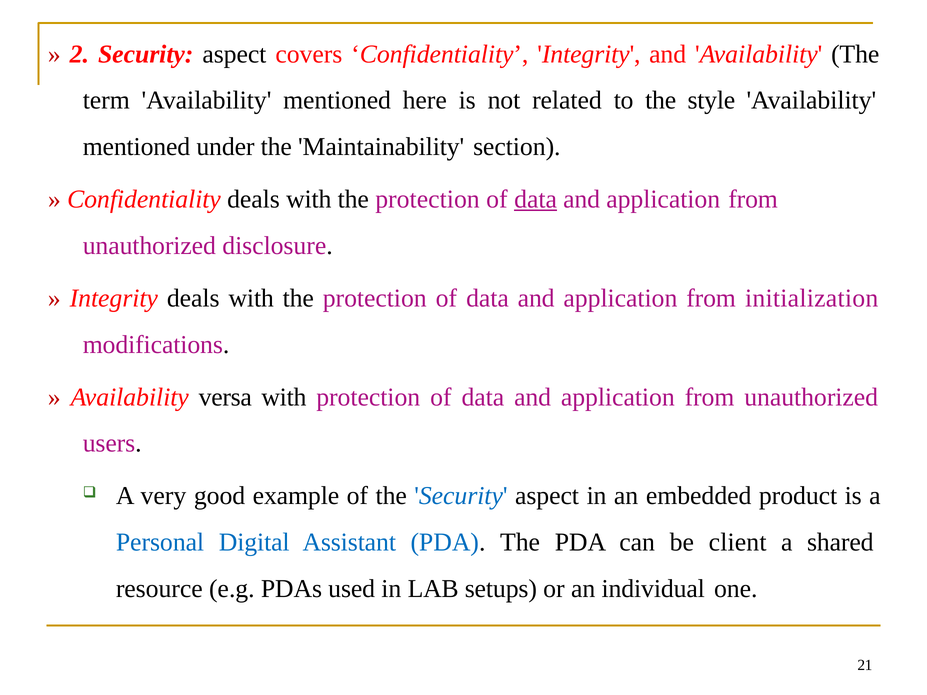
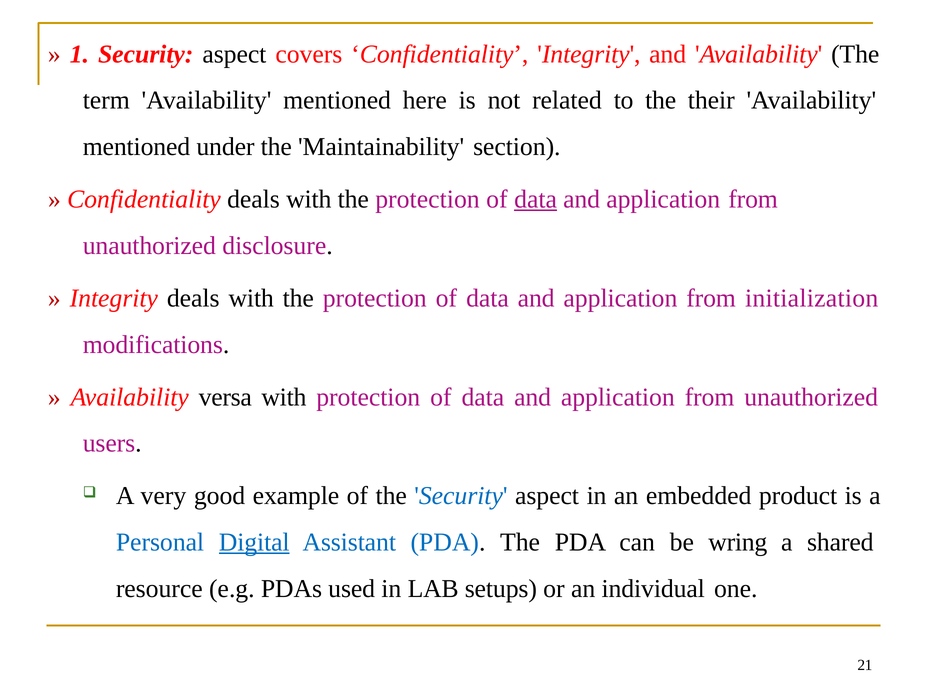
2: 2 -> 1
style: style -> their
Digital underline: none -> present
client: client -> wring
